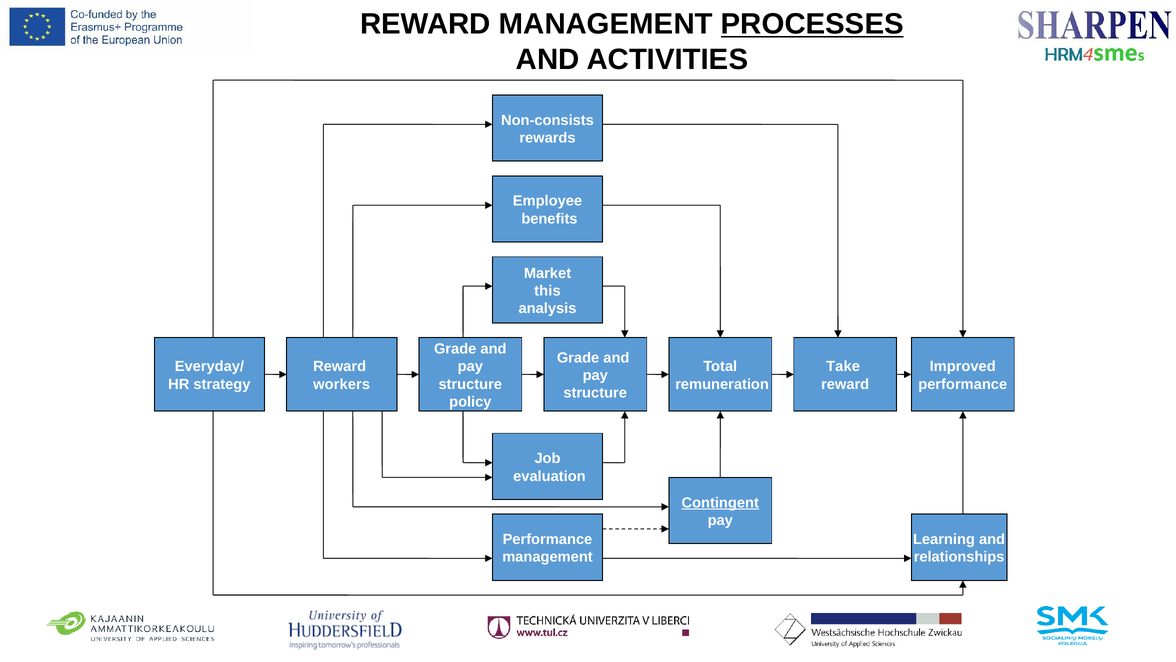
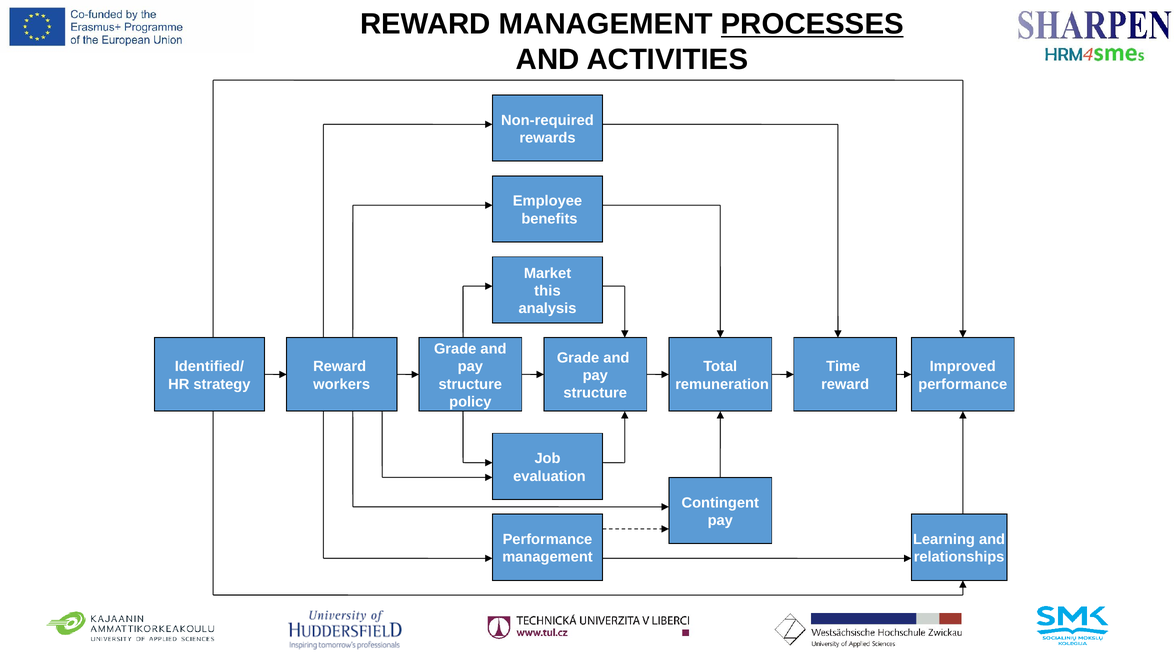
Non-consists: Non-consists -> Non-required
Everyday/: Everyday/ -> Identified/
Take: Take -> Time
Contingent underline: present -> none
